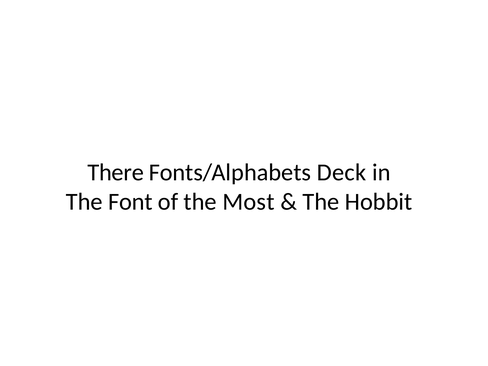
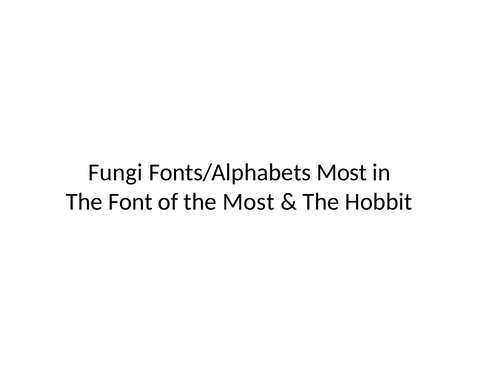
There: There -> Fungi
Fonts/Alphabets Deck: Deck -> Most
